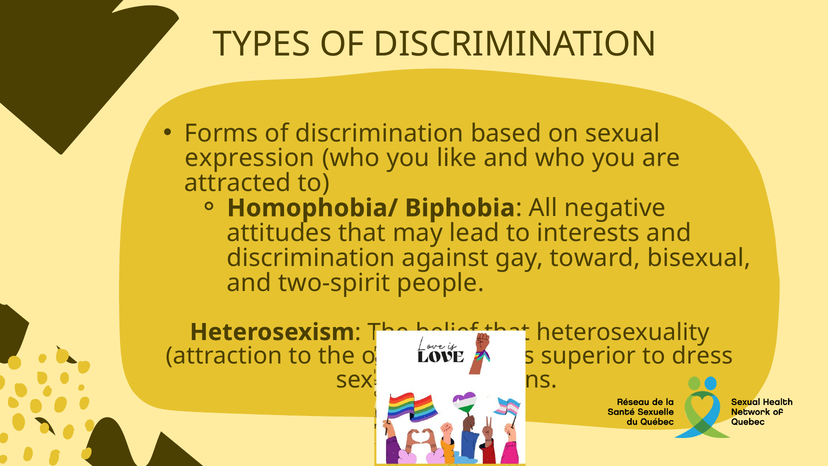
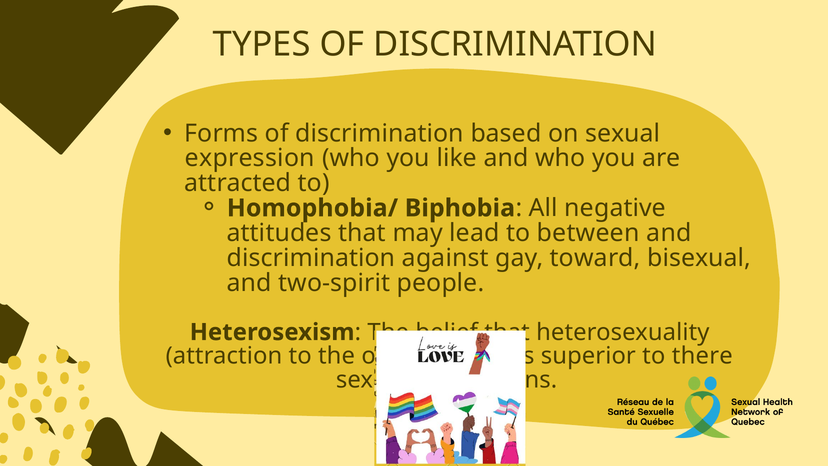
interests: interests -> between
dress: dress -> there
